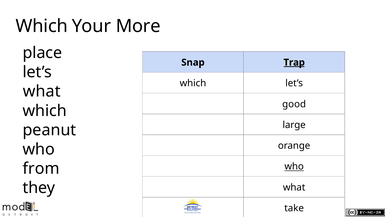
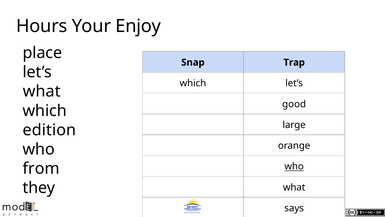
Which at (42, 26): Which -> Hours
More: More -> Enjoy
Trap underline: present -> none
peanut: peanut -> edition
take: take -> says
